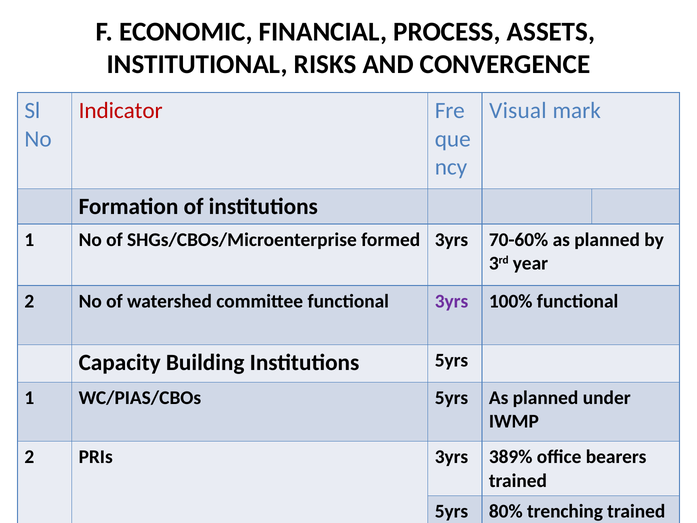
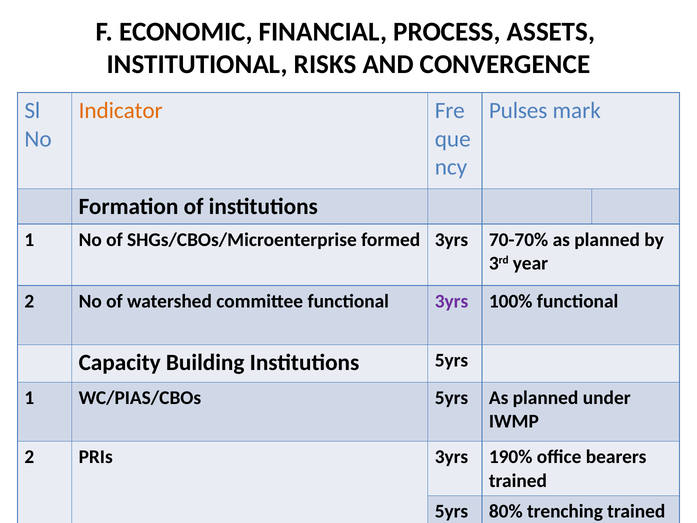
Indicator colour: red -> orange
Visual: Visual -> Pulses
70-60%: 70-60% -> 70-70%
389%: 389% -> 190%
